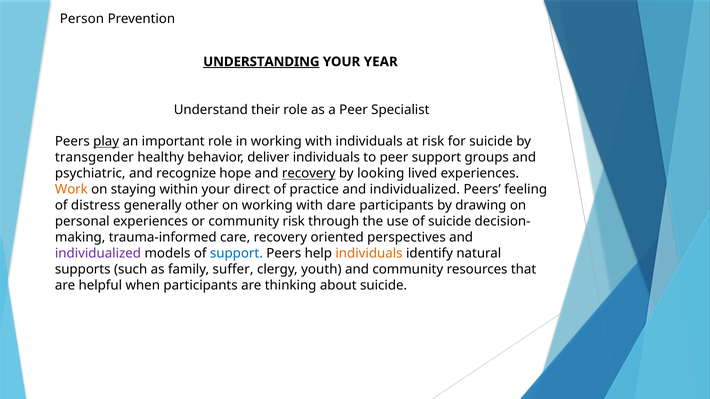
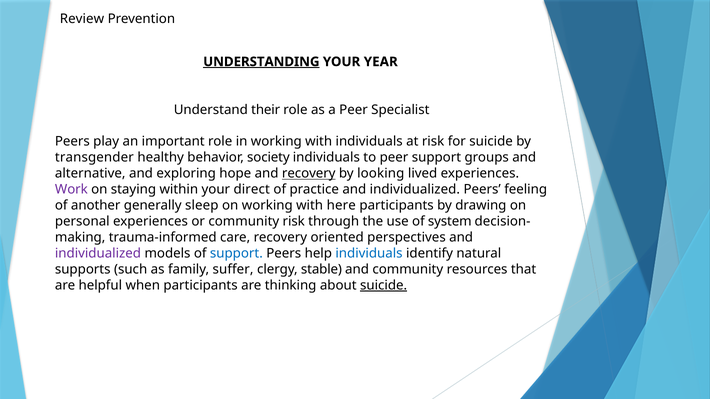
Person: Person -> Review
play underline: present -> none
deliver: deliver -> society
psychiatric: psychiatric -> alternative
recognize: recognize -> exploring
Work colour: orange -> purple
distress: distress -> another
other: other -> sleep
dare: dare -> here
of suicide: suicide -> system
individuals at (369, 254) colour: orange -> blue
youth: youth -> stable
suicide at (384, 285) underline: none -> present
